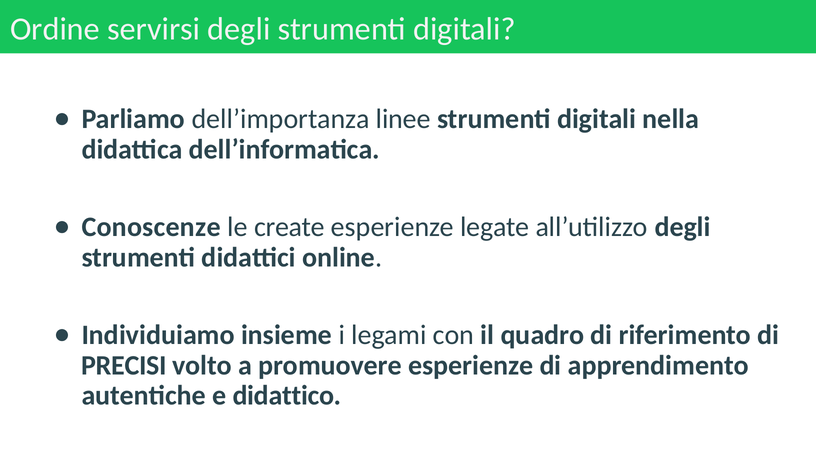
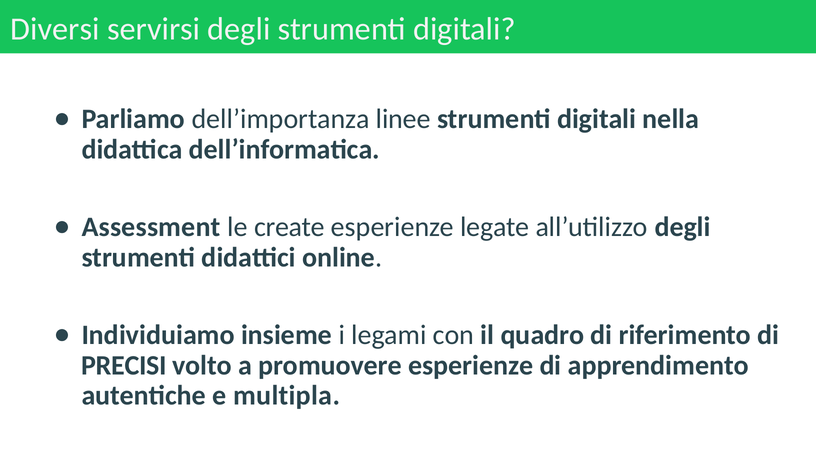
Ordine: Ordine -> Diversi
Conoscenze: Conoscenze -> Assessment
didattico: didattico -> multipla
